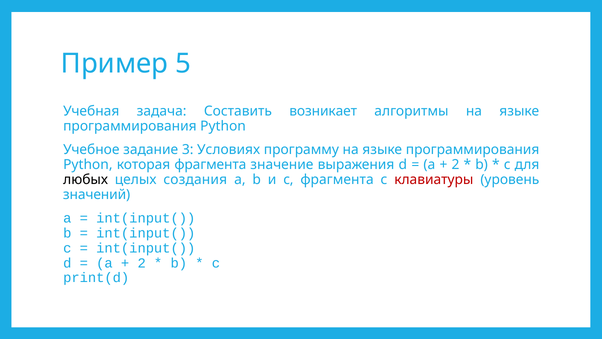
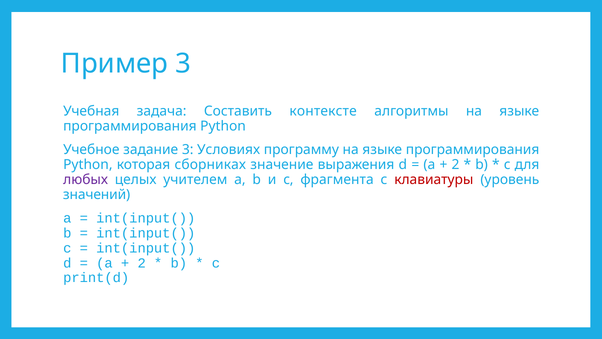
Пример 5: 5 -> 3
возникает: возникает -> контексте
которая фрагмента: фрагмента -> сборниках
любых colour: black -> purple
создания: создания -> учителем
